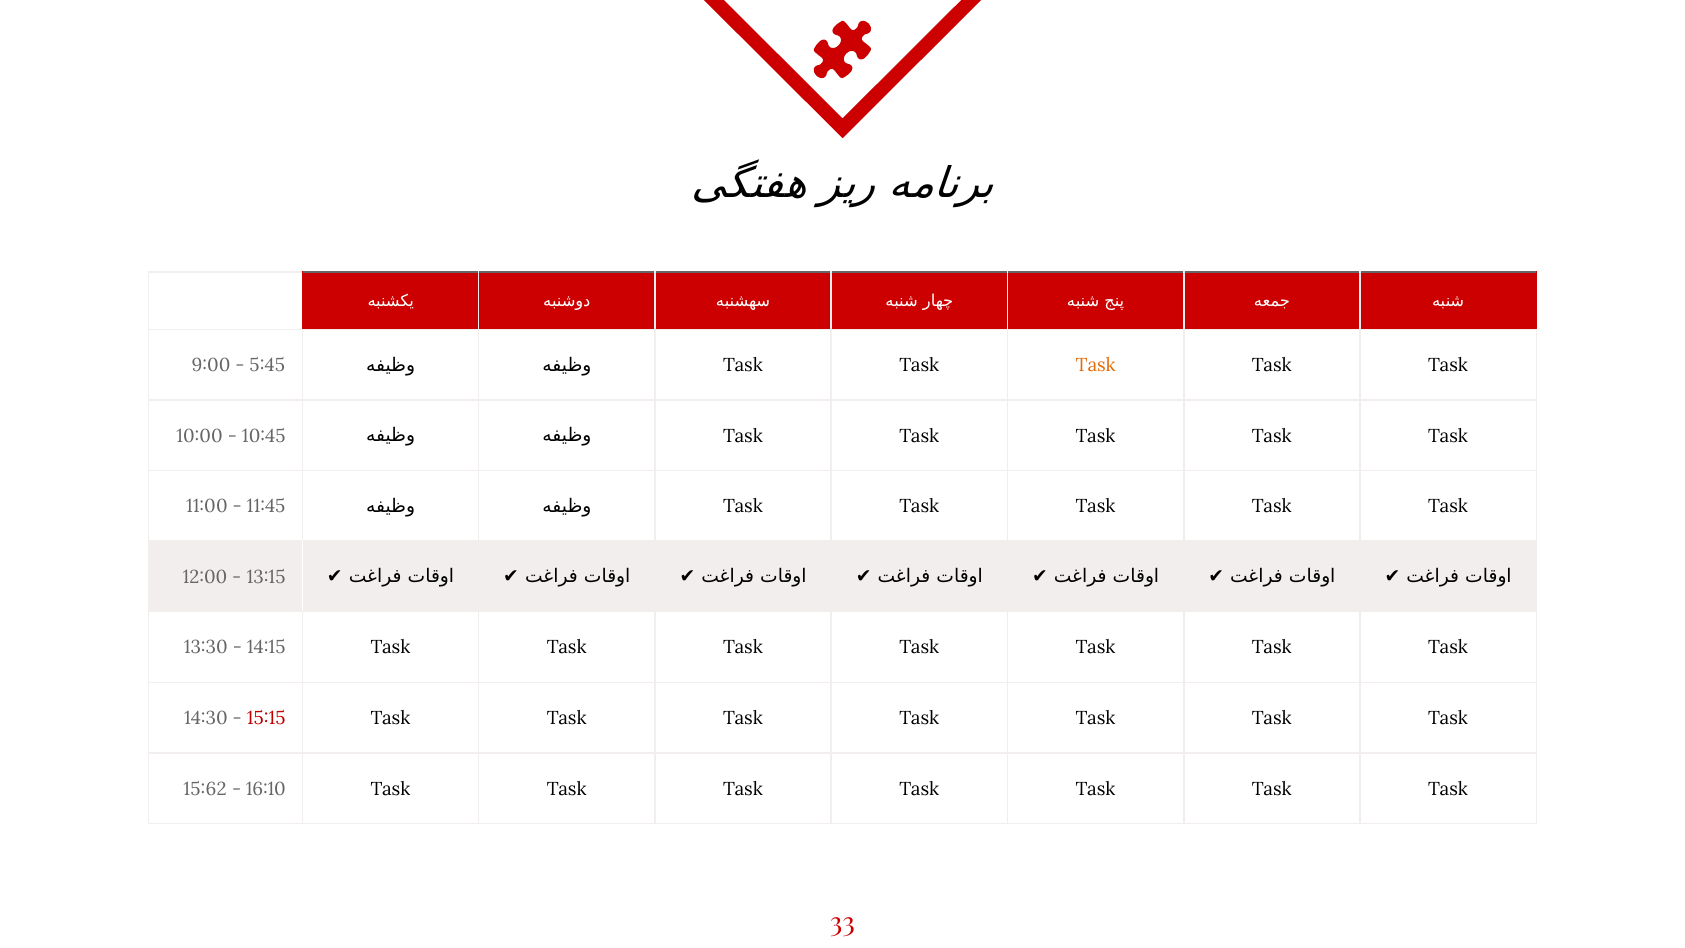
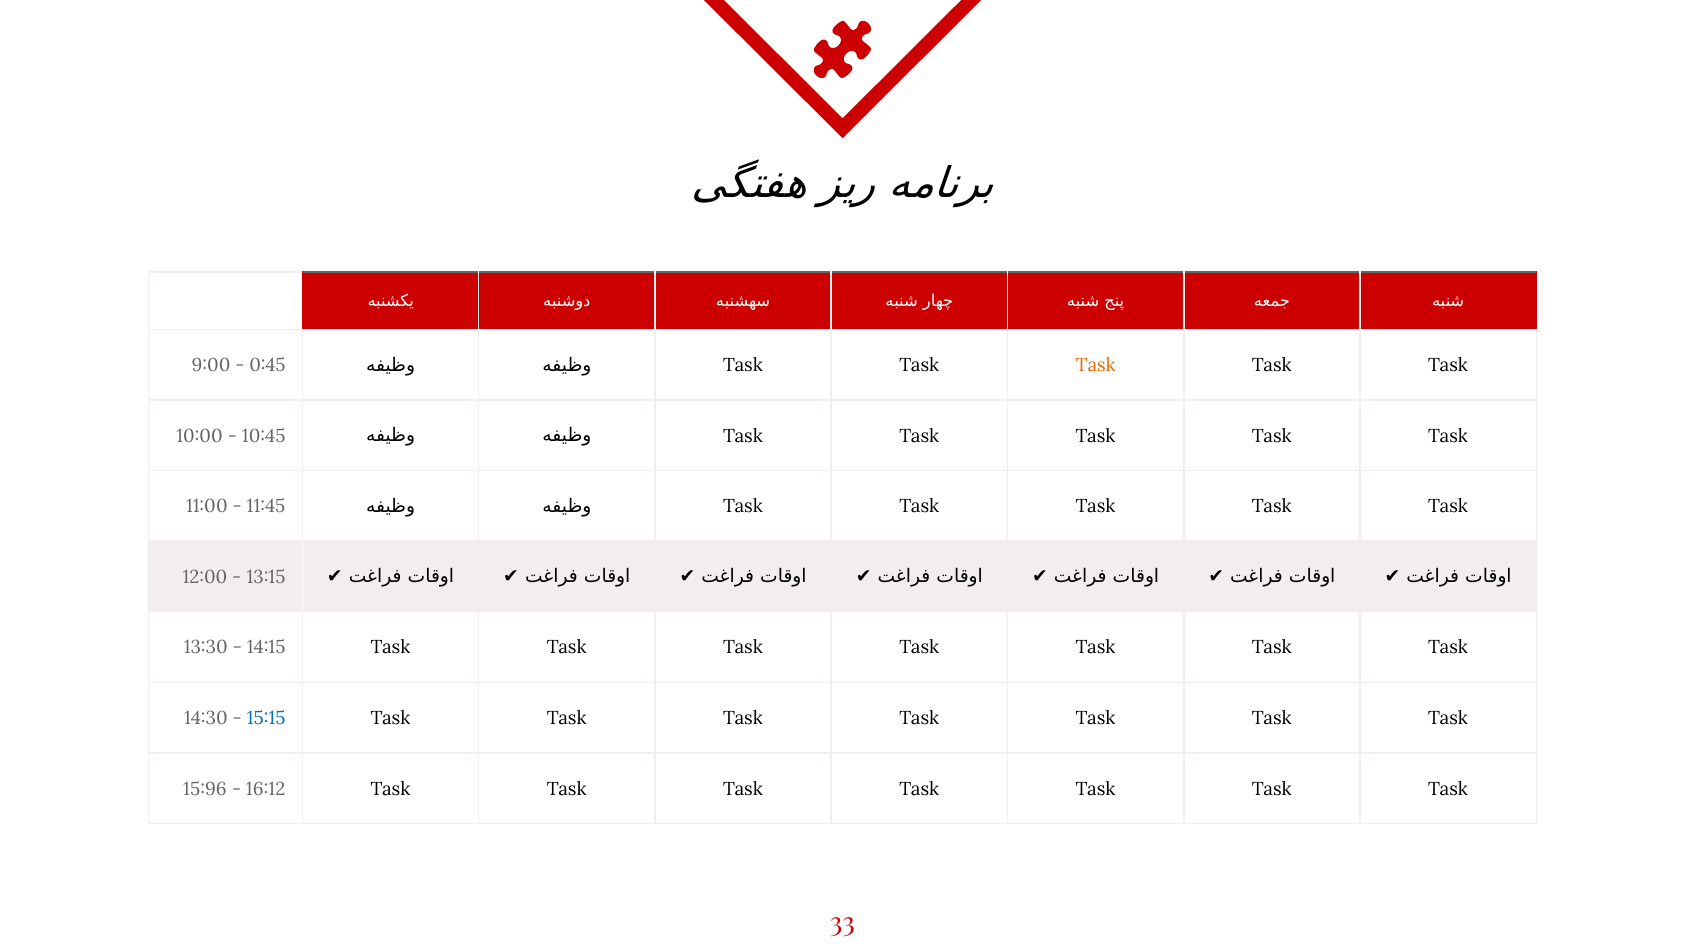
5:45: 5:45 -> 0:45
15:15 colour: red -> blue
15:62: 15:62 -> 15:96
16:10: 16:10 -> 16:12
